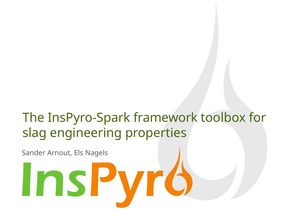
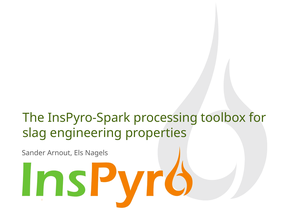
framework: framework -> processing
